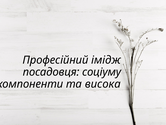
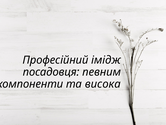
соціуму: соціуму -> певним
